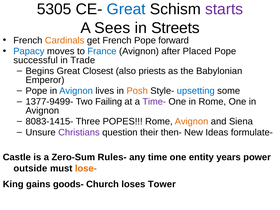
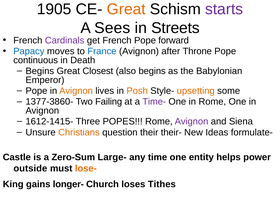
5305: 5305 -> 1905
Great at (126, 9) colour: blue -> orange
Cardinals colour: orange -> purple
Placed: Placed -> Throne
successful: successful -> continuous
Trade: Trade -> Death
also priests: priests -> begins
Avignon at (76, 91) colour: blue -> orange
upsetting colour: blue -> orange
1377-9499-: 1377-9499- -> 1377-3860-
8083-1415-: 8083-1415- -> 1612-1415-
Avignon at (191, 121) colour: orange -> purple
Christians colour: purple -> orange
then-: then- -> their-
Rules-: Rules- -> Large-
years: years -> helps
goods-: goods- -> longer-
Tower: Tower -> Tithes
